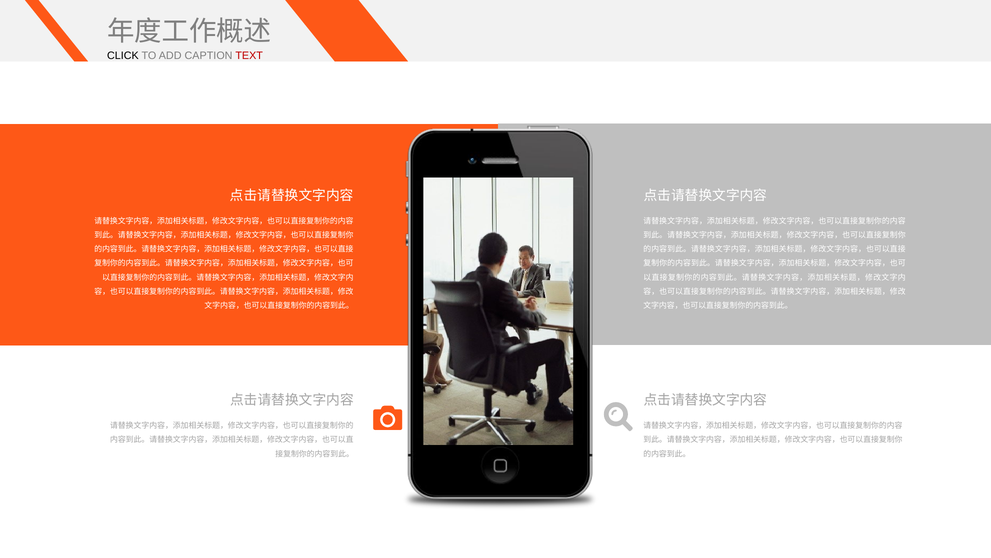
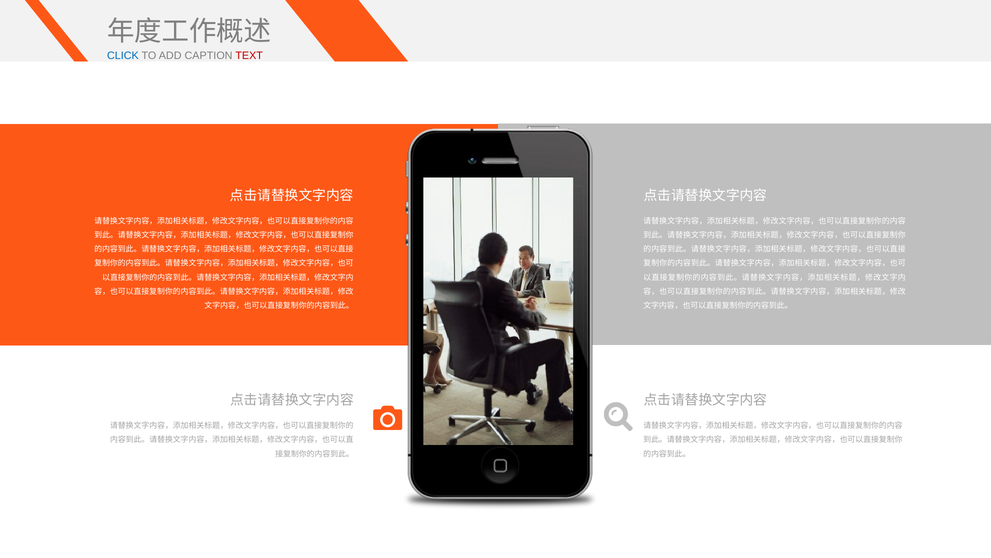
CLICK colour: black -> blue
